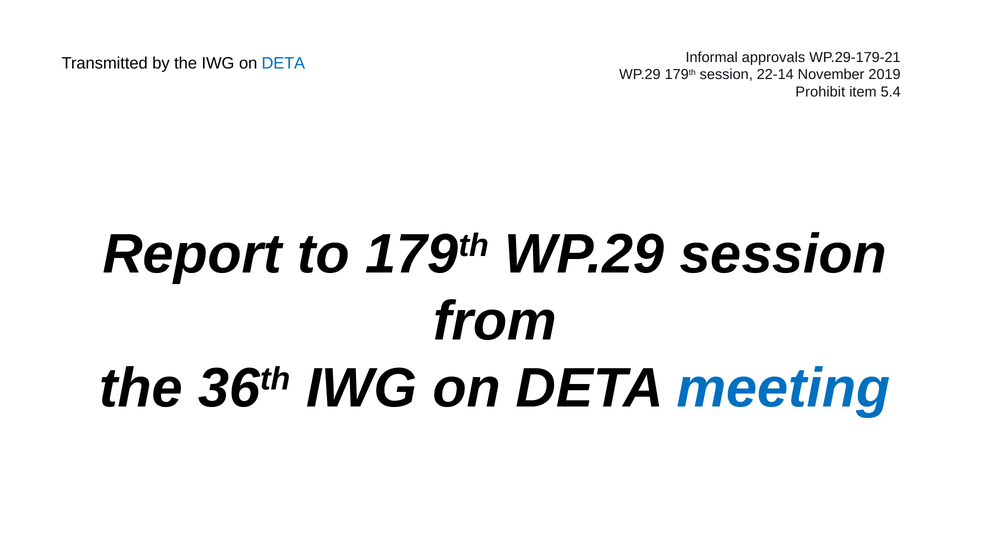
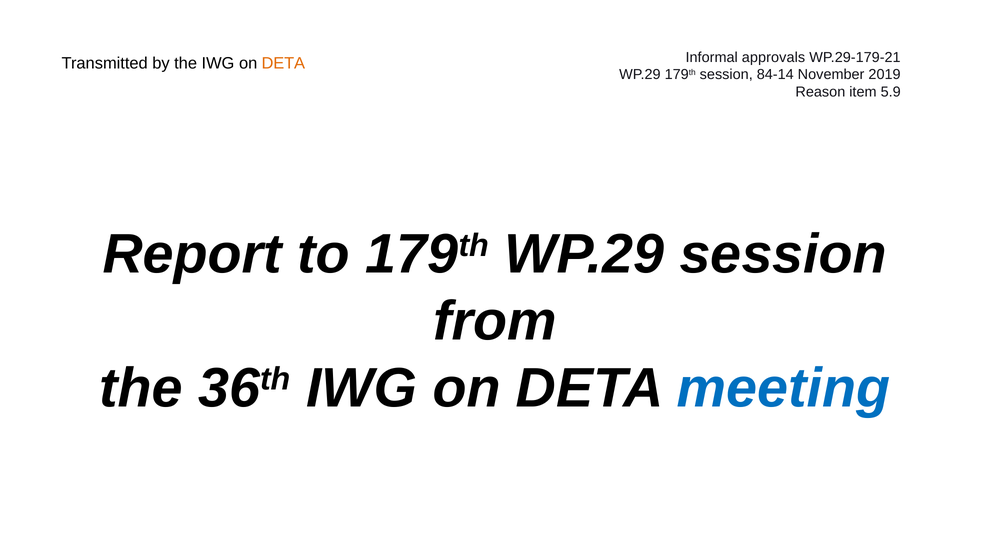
DETA at (283, 63) colour: blue -> orange
22-14: 22-14 -> 84-14
Prohibit: Prohibit -> Reason
5.4: 5.4 -> 5.9
